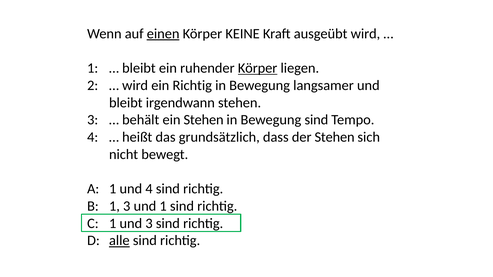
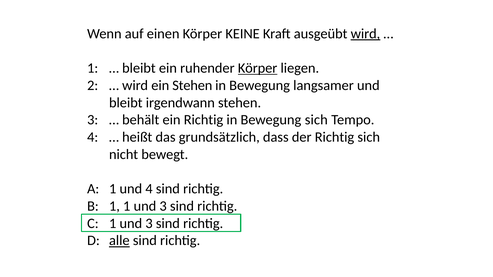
einen underline: present -> none
wird at (365, 34) underline: none -> present
ein Richtig: Richtig -> Stehen
ein Stehen: Stehen -> Richtig
Bewegung sind: sind -> sich
der Stehen: Stehen -> Richtig
1 3: 3 -> 1
1 at (163, 206): 1 -> 3
